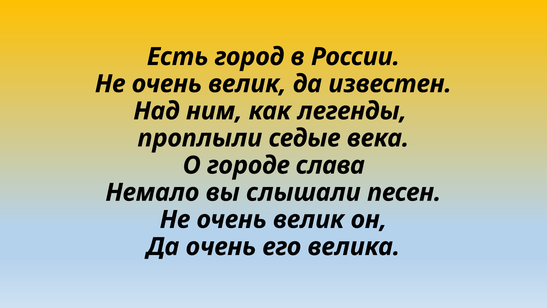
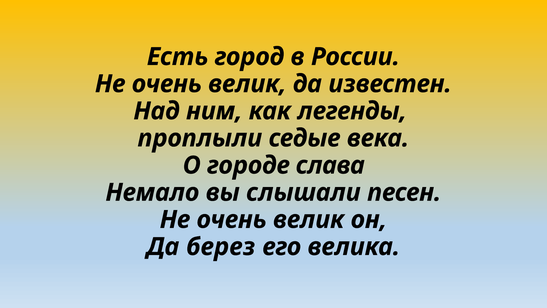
Да очень: очень -> берез
